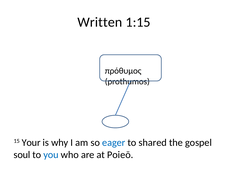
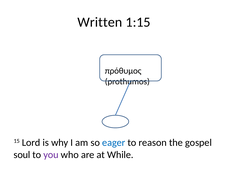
Your: Your -> Lord
shared: shared -> reason
you colour: blue -> purple
Poieō: Poieō -> While
